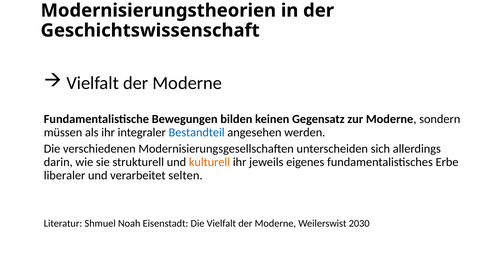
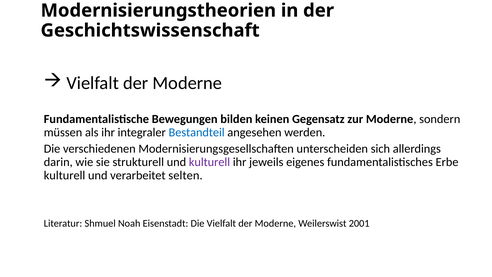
kulturell at (209, 162) colour: orange -> purple
liberaler at (65, 175): liberaler -> kulturell
2030: 2030 -> 2001
